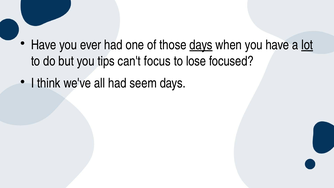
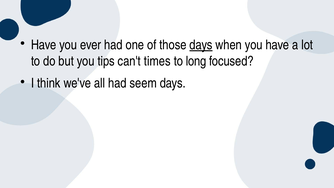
lot underline: present -> none
focus: focus -> times
lose: lose -> long
